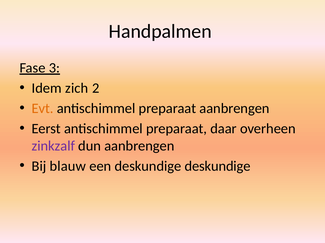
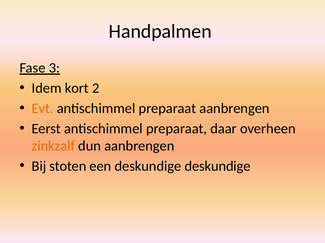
zich: zich -> kort
zinkzalf colour: purple -> orange
blauw: blauw -> stoten
